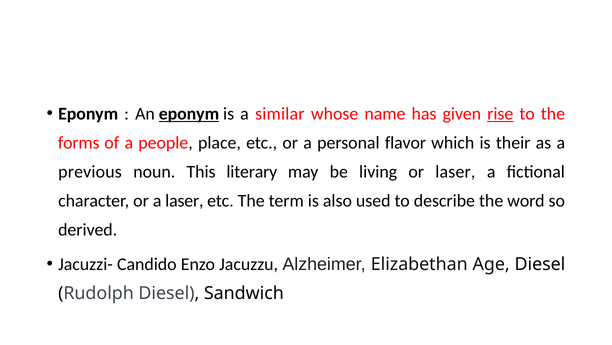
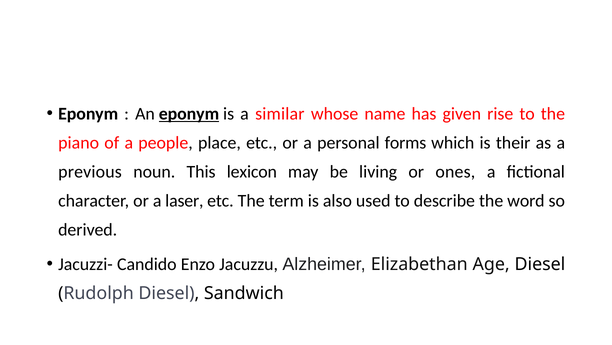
rise underline: present -> none
forms: forms -> piano
flavor: flavor -> forms
literary: literary -> lexicon
or laser: laser -> ones
